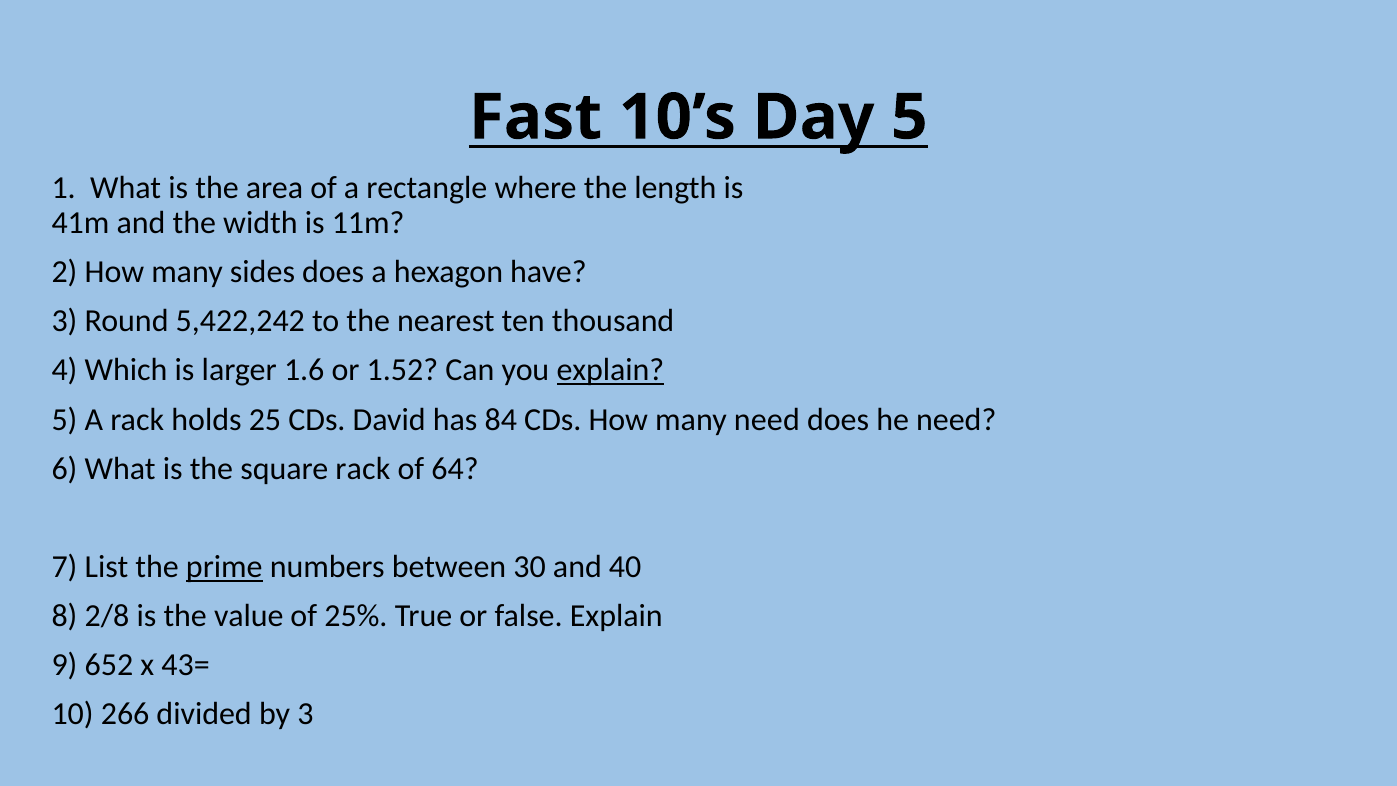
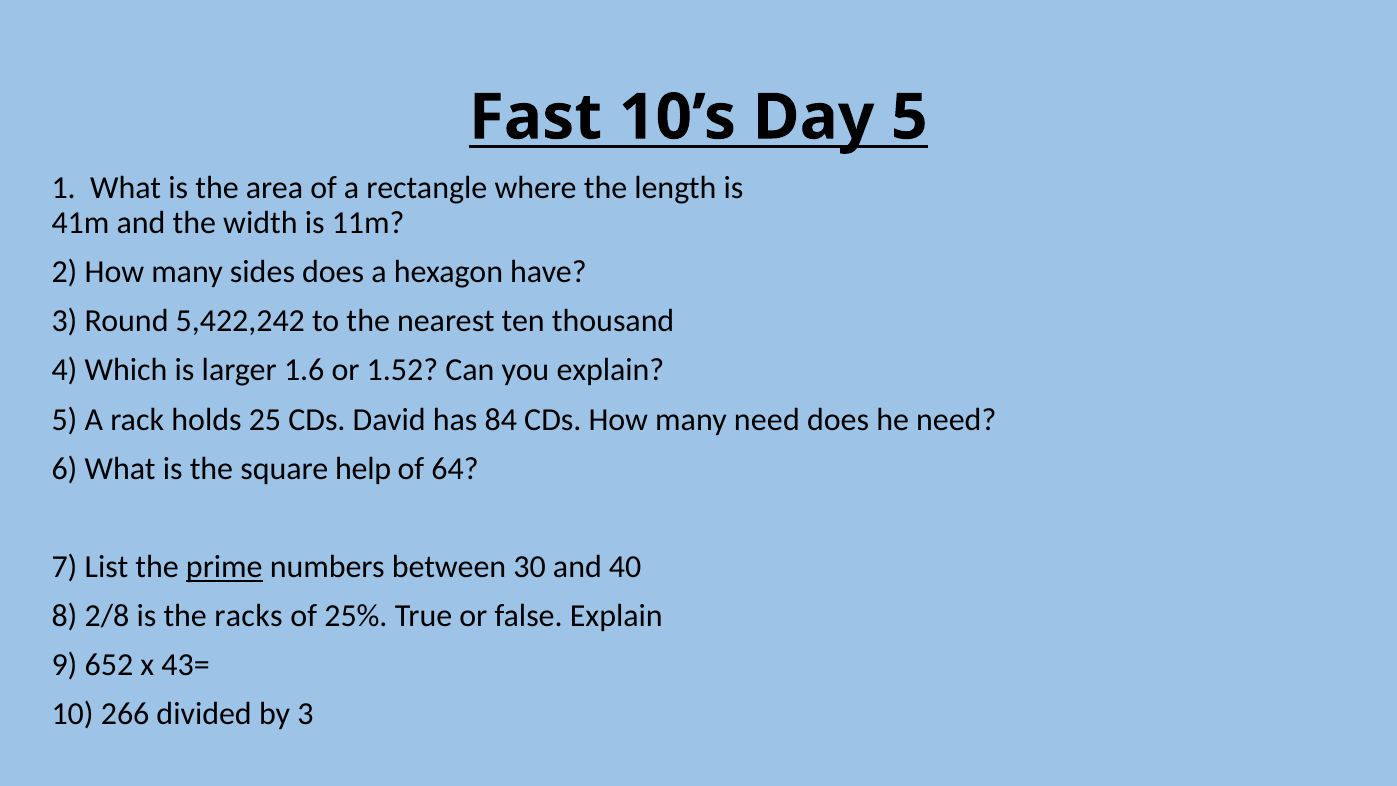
explain at (610, 370) underline: present -> none
square rack: rack -> help
value: value -> racks
